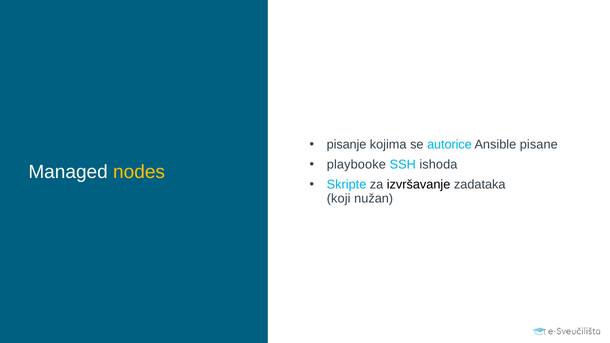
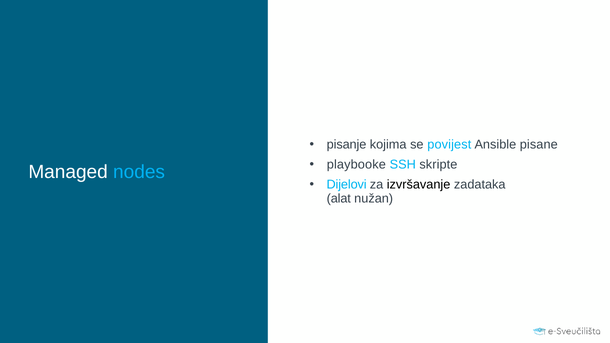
autorice: autorice -> povijest
ishoda: ishoda -> skripte
nodes colour: yellow -> light blue
Skripte: Skripte -> Dijelovi
koji: koji -> alat
